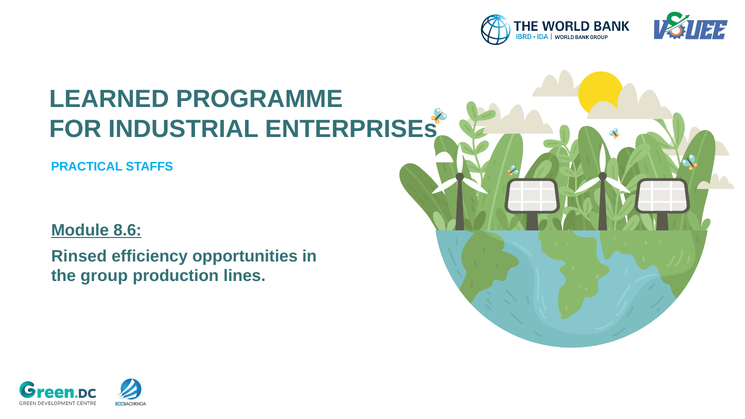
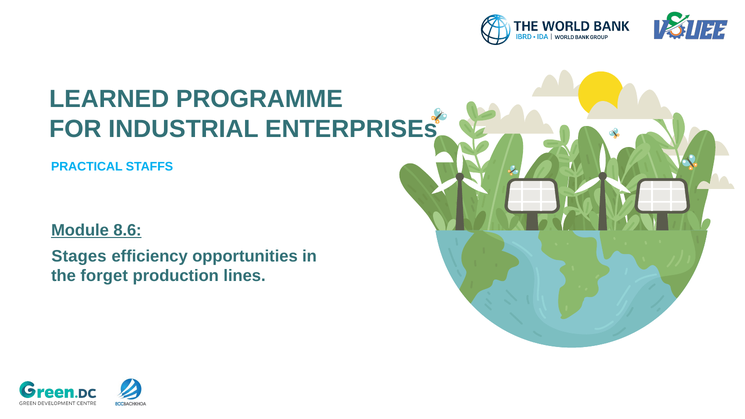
Rinsed: Rinsed -> Stages
group: group -> forget
